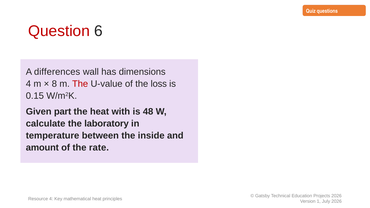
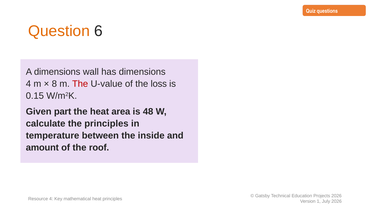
Question colour: red -> orange
A differences: differences -> dimensions
with: with -> area
the laboratory: laboratory -> principles
rate: rate -> roof
